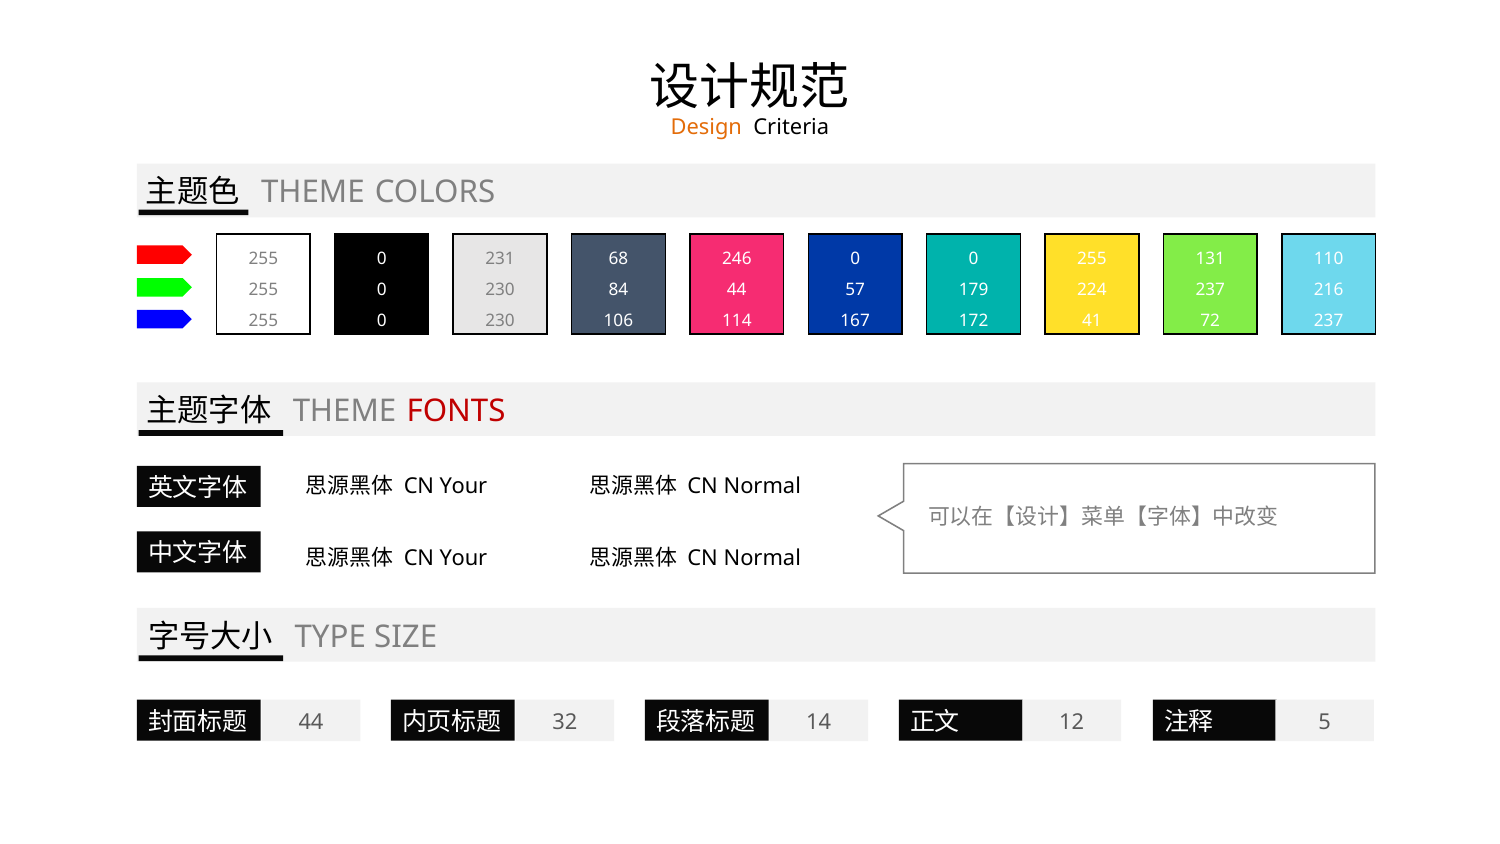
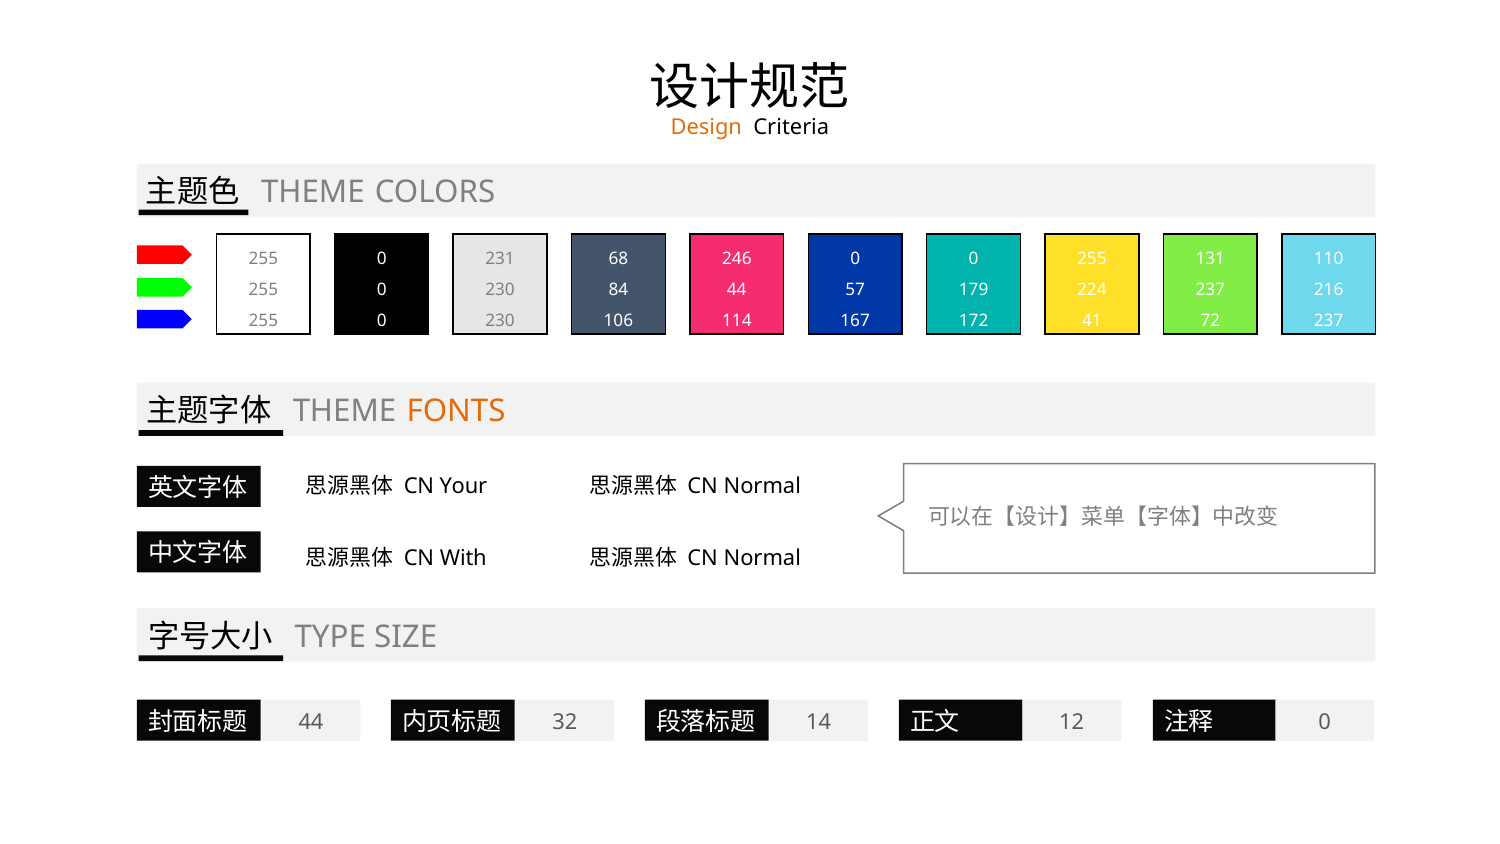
FONTS colour: red -> orange
Your at (463, 559): Your -> With
12 5: 5 -> 0
